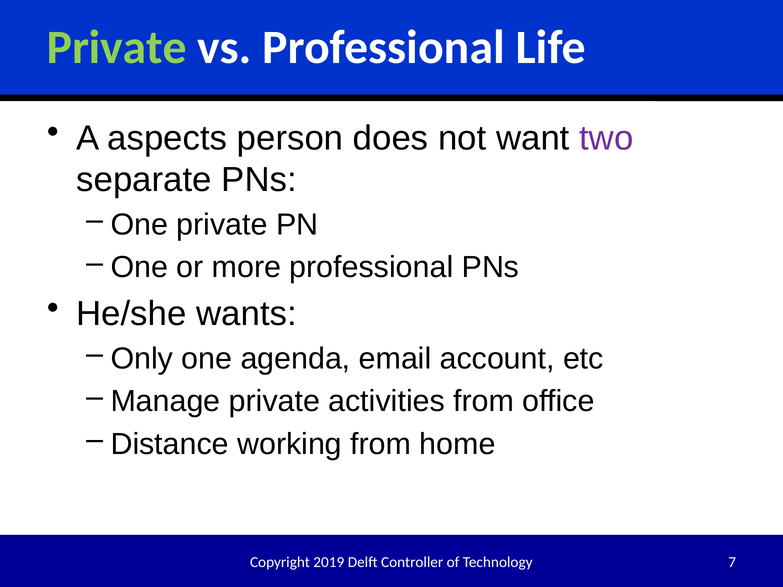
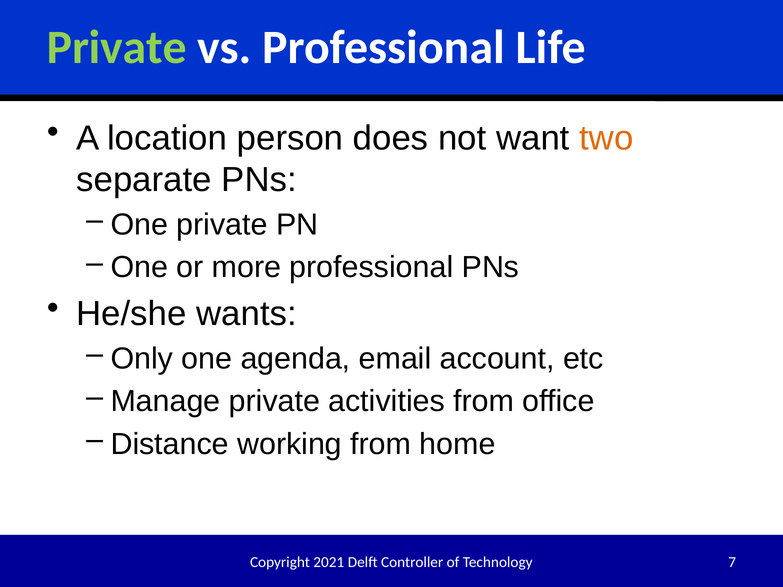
aspects: aspects -> location
two colour: purple -> orange
2019: 2019 -> 2021
